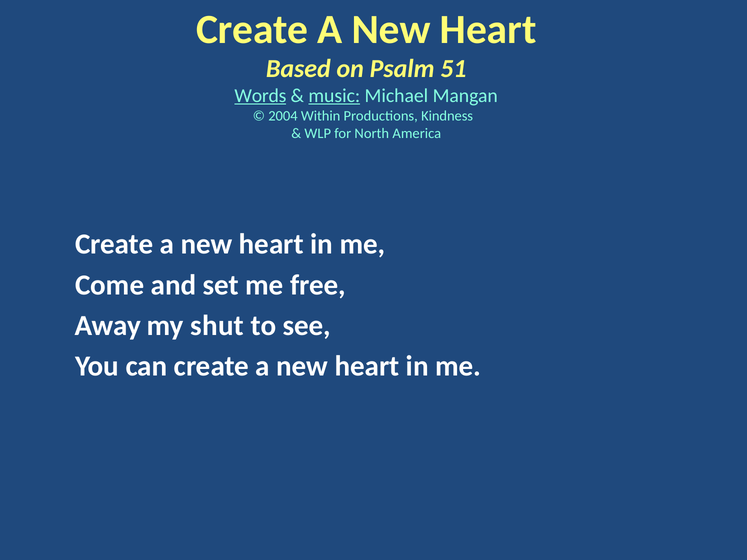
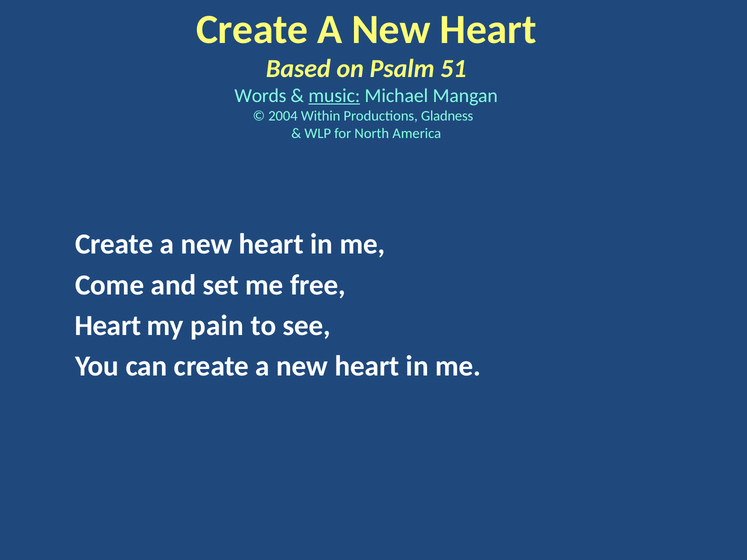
Words underline: present -> none
Kindness: Kindness -> Gladness
Away at (108, 326): Away -> Heart
shut: shut -> pain
